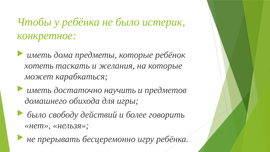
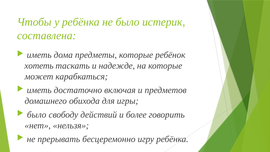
конкретное: конкретное -> составлена
желания: желания -> надежде
научить: научить -> включая
